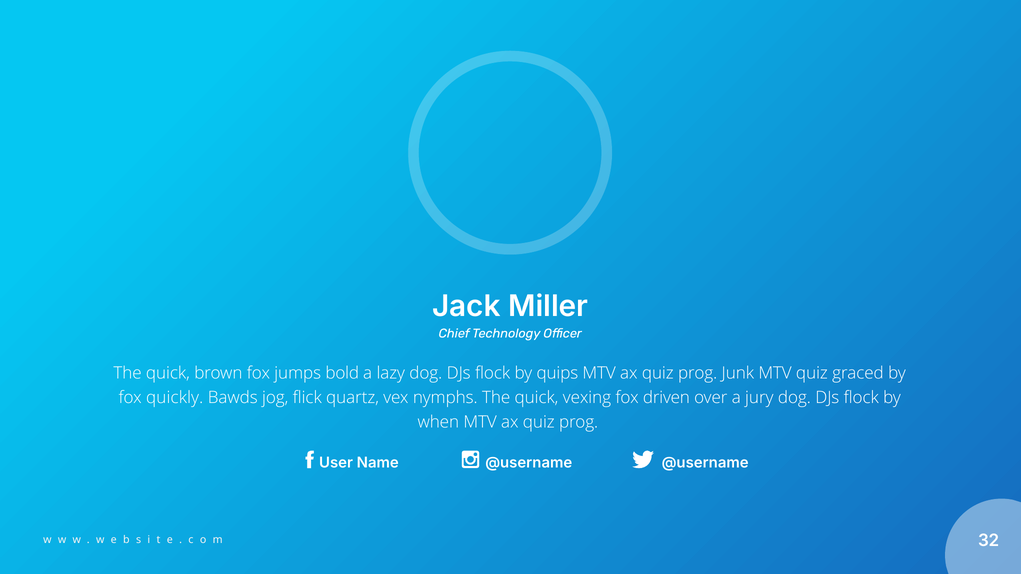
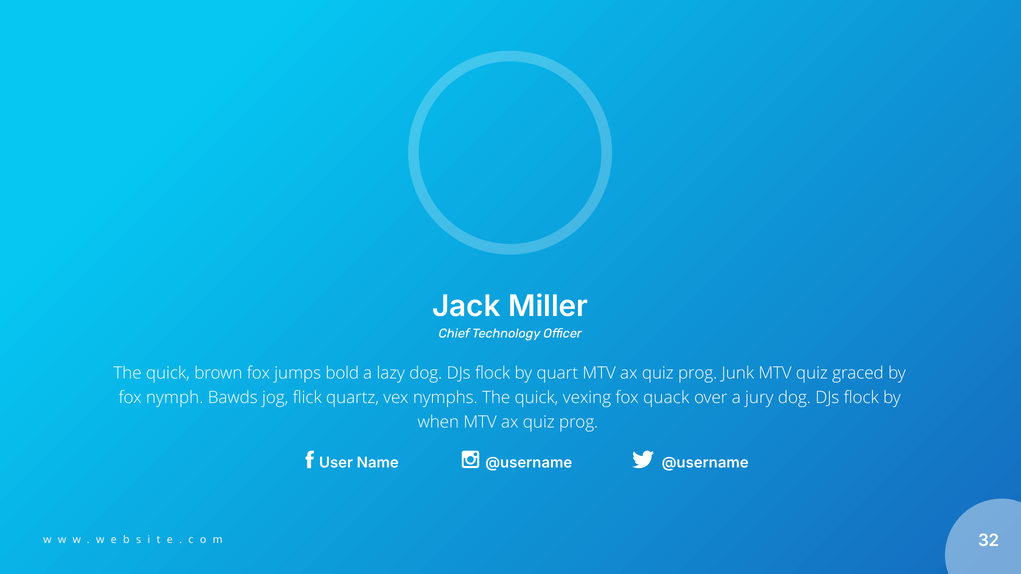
quips: quips -> quart
quickly: quickly -> nymph
driven: driven -> quack
